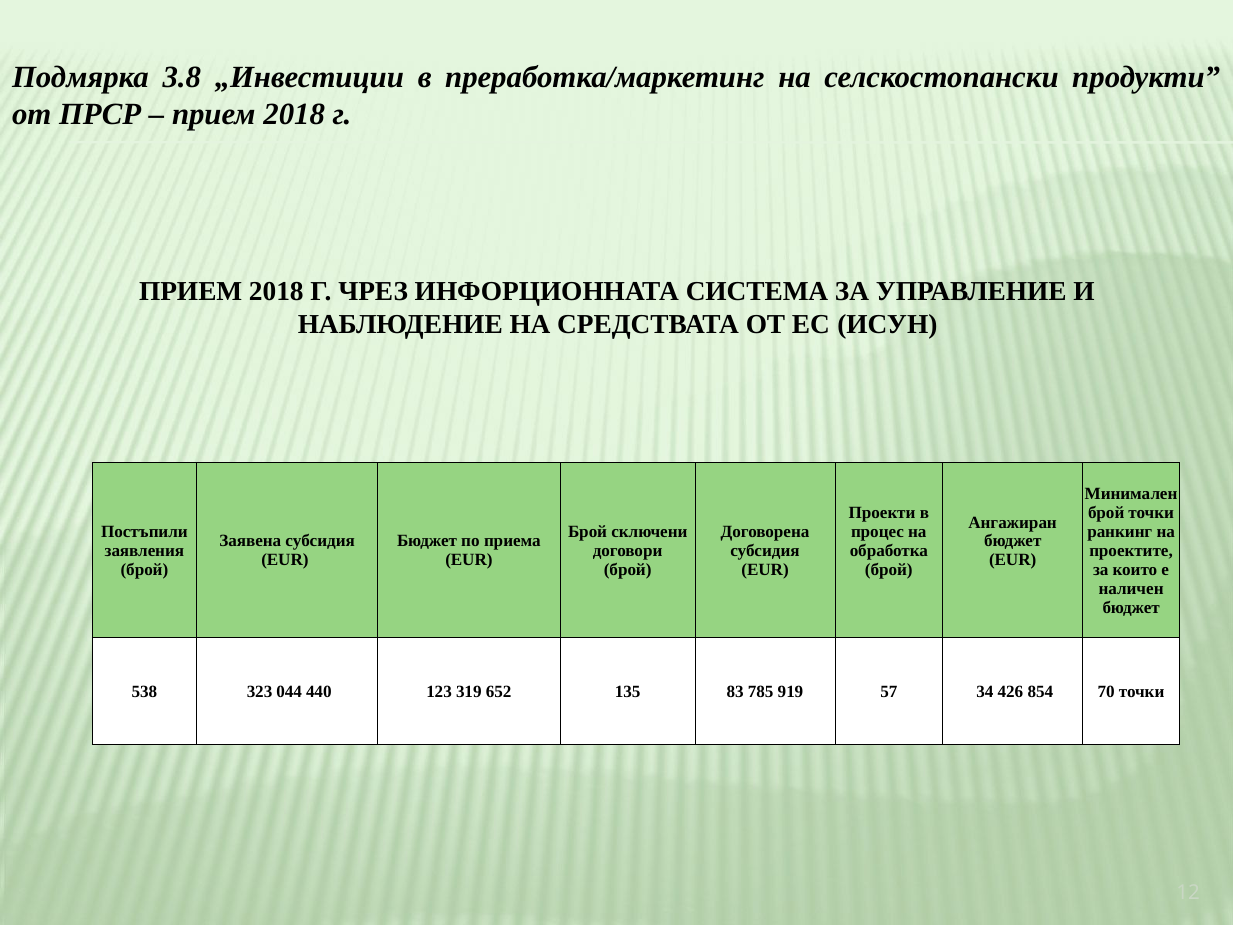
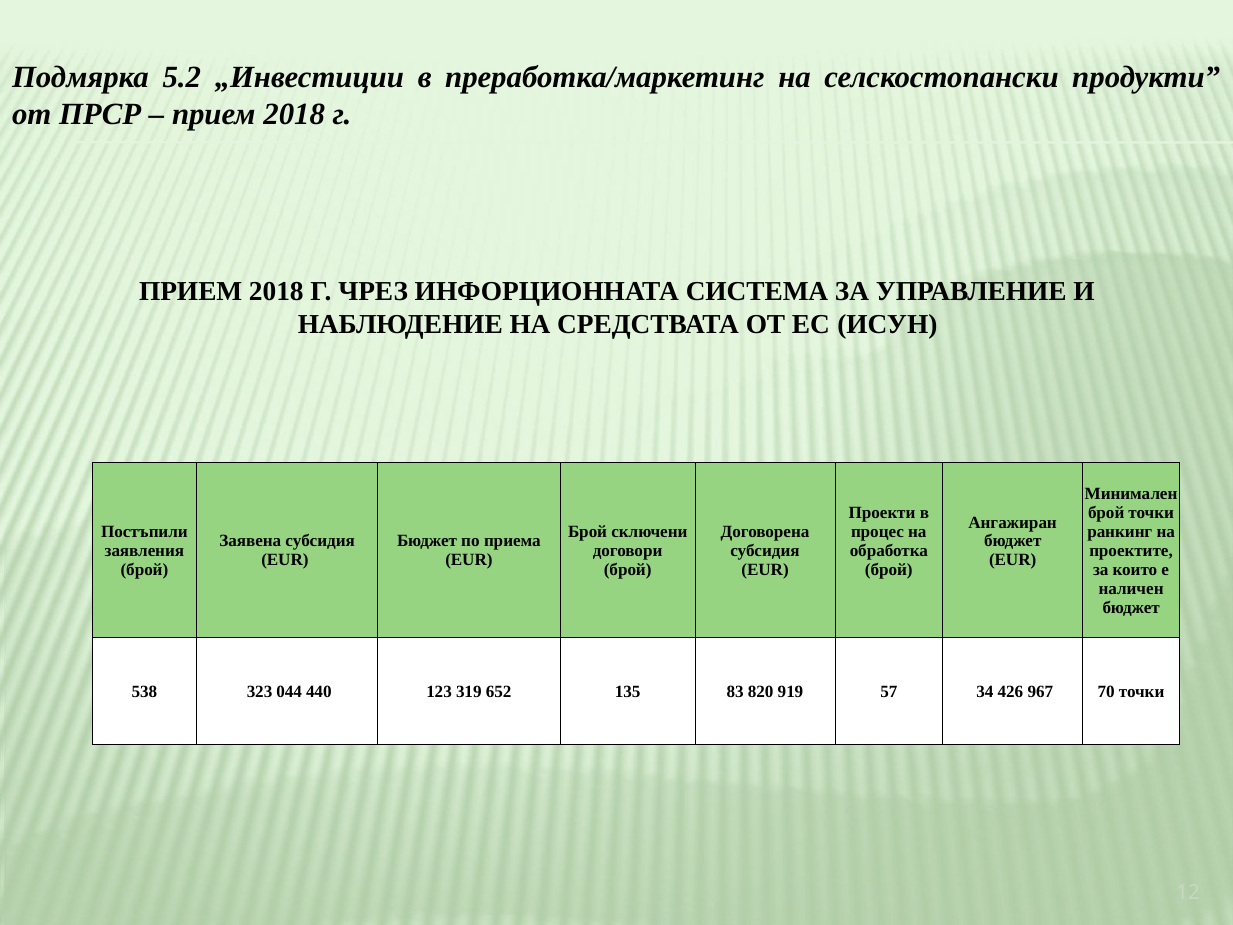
3.8: 3.8 -> 5.2
785: 785 -> 820
854: 854 -> 967
